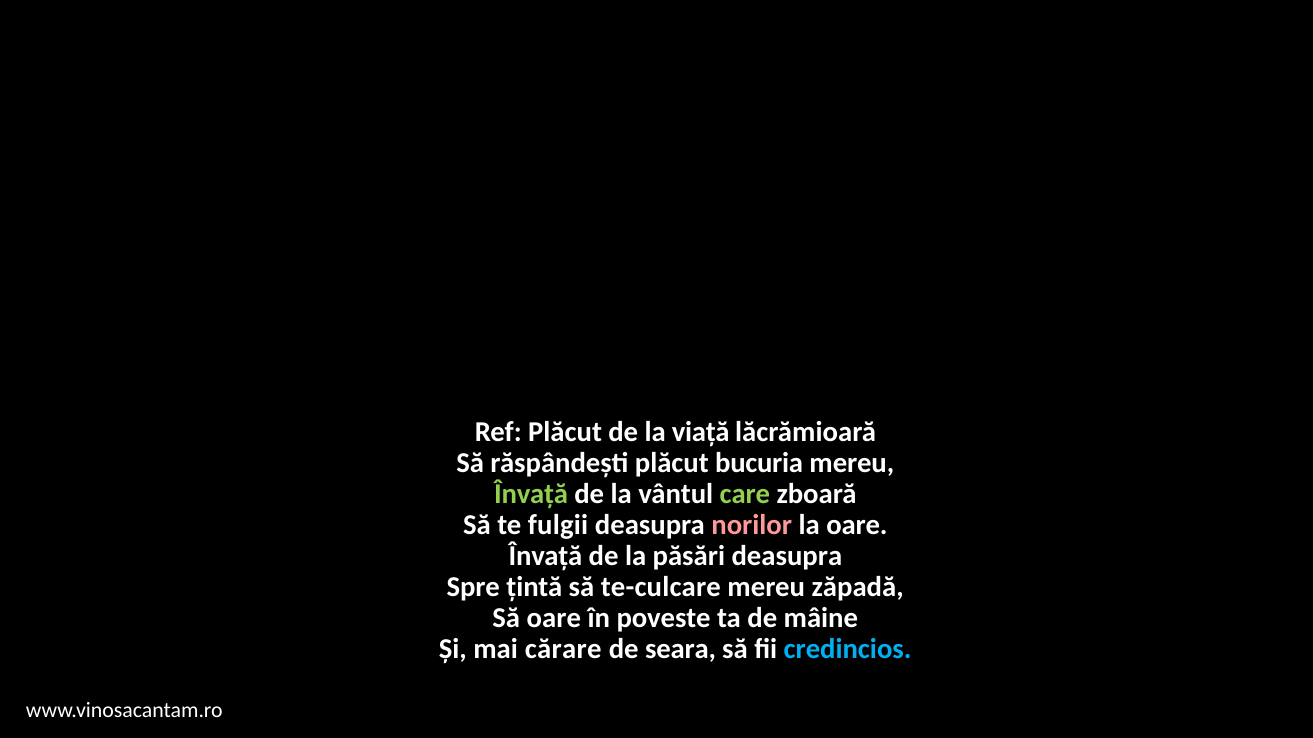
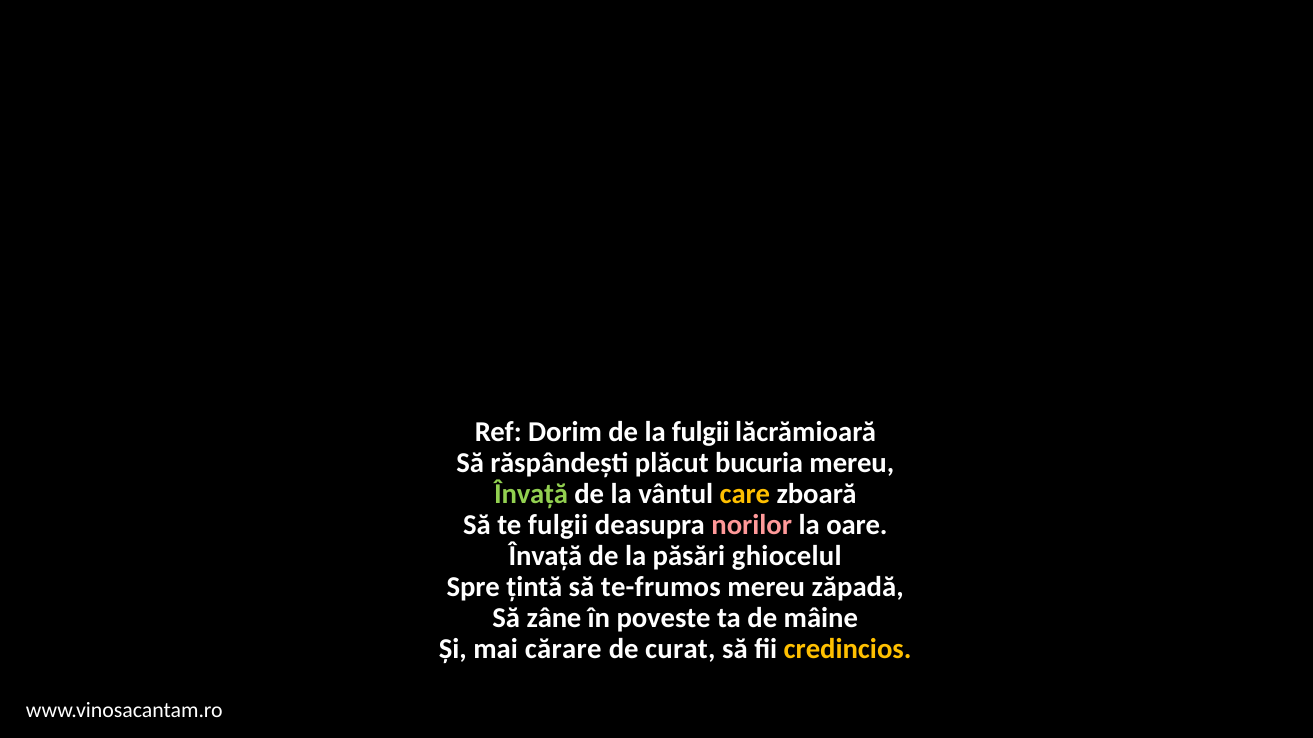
Ref Plăcut: Plăcut -> Dorim
la viață: viață -> fulgii
care colour: light green -> yellow
păsări deasupra: deasupra -> ghiocelul
te-culcare: te-culcare -> te-frumos
Să oare: oare -> zâne
seara: seara -> curat
credincios colour: light blue -> yellow
